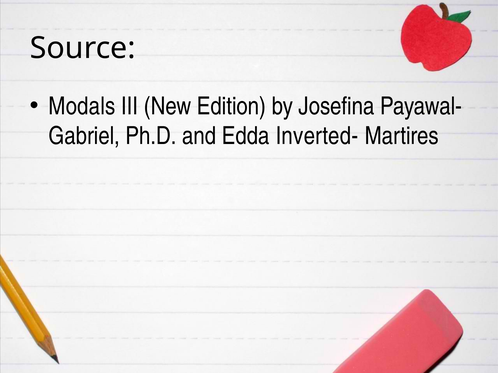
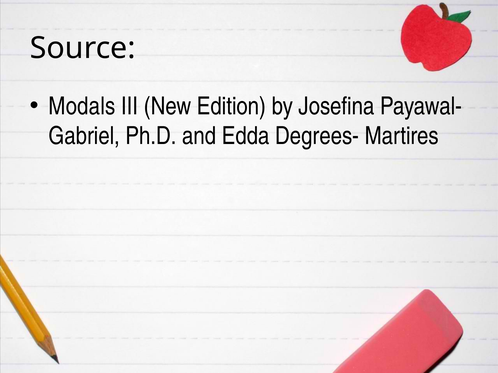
Inverted-: Inverted- -> Degrees-
